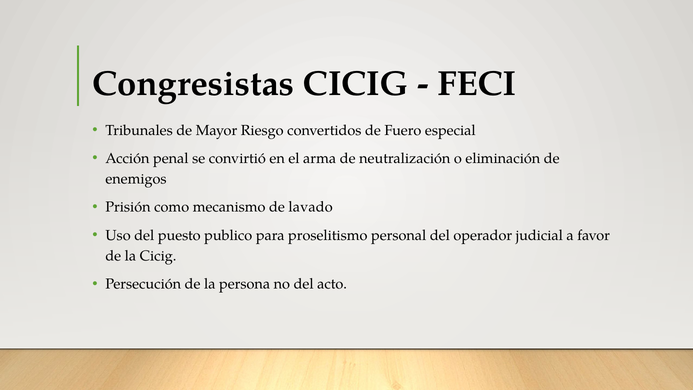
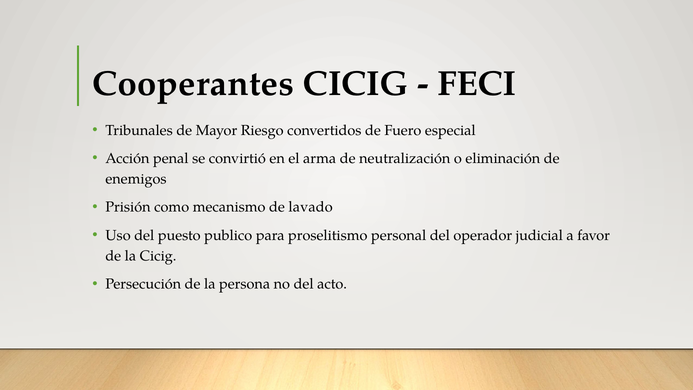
Congresistas: Congresistas -> Cooperantes
